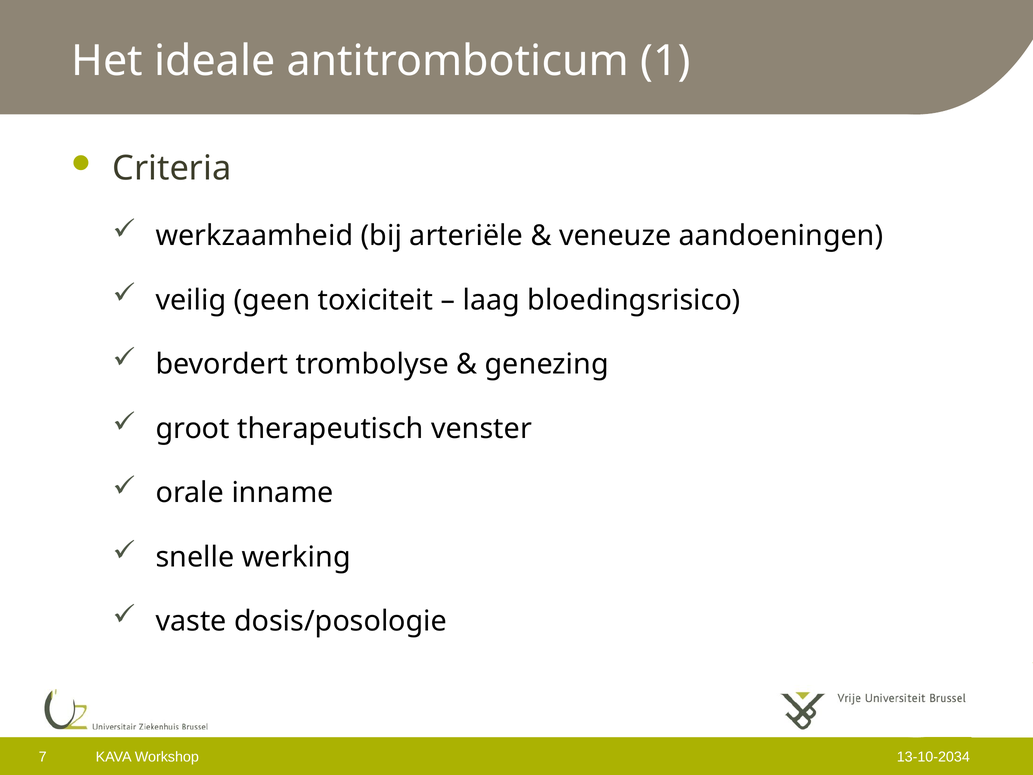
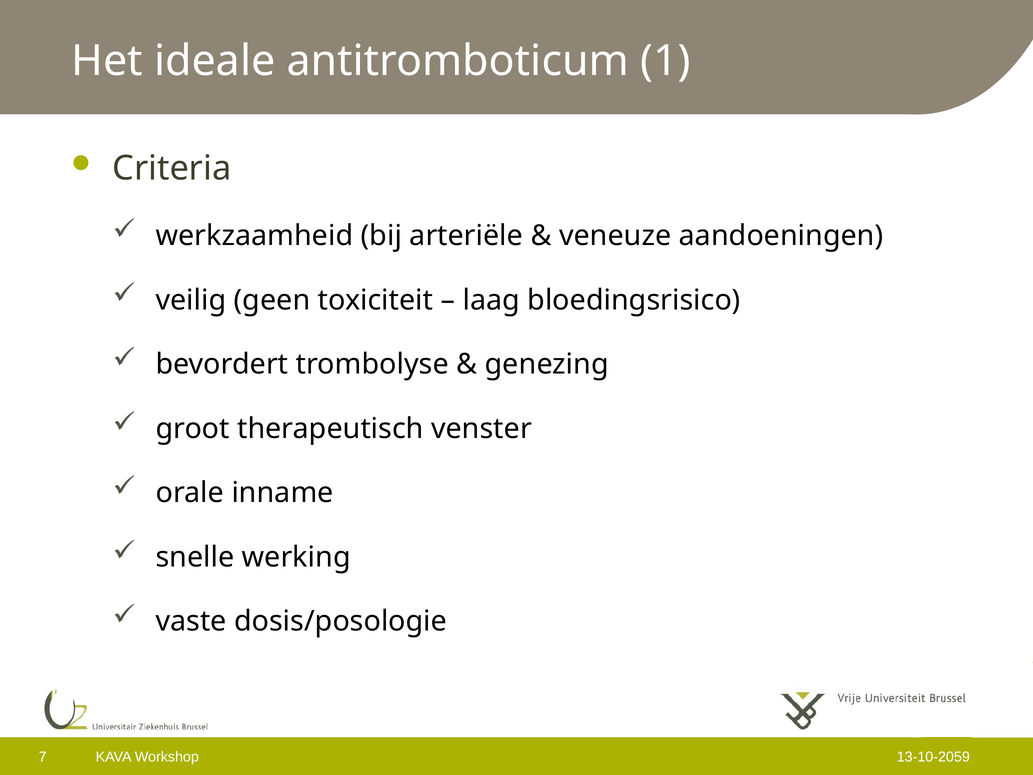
13-10-2034: 13-10-2034 -> 13-10-2059
